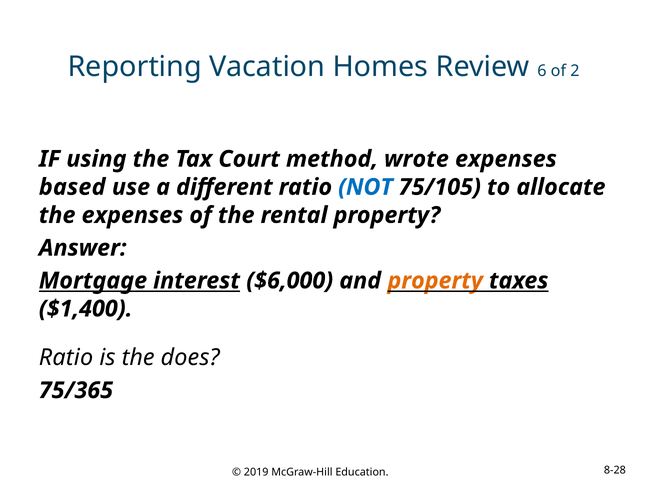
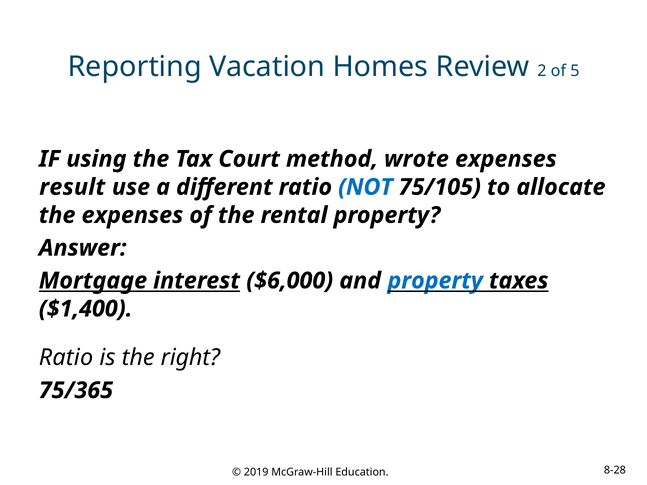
6: 6 -> 2
2: 2 -> 5
based: based -> result
property at (435, 281) colour: orange -> blue
does: does -> right
